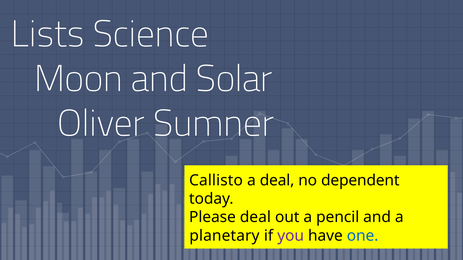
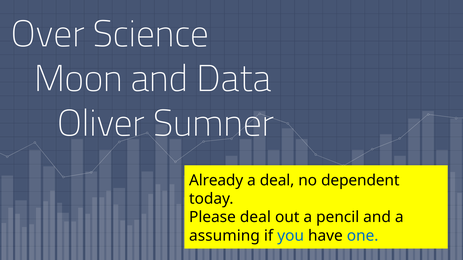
Lists: Lists -> Over
Solar: Solar -> Data
Callisto: Callisto -> Already
planetary: planetary -> assuming
you colour: purple -> blue
